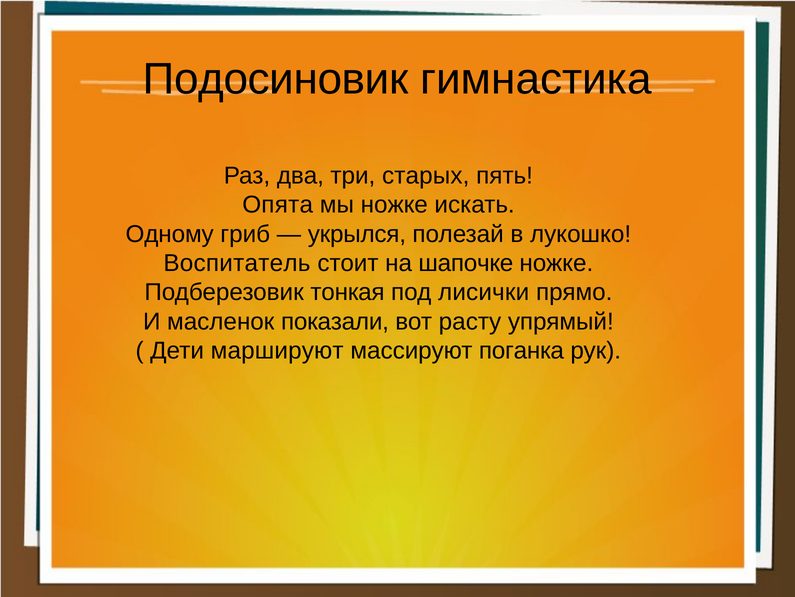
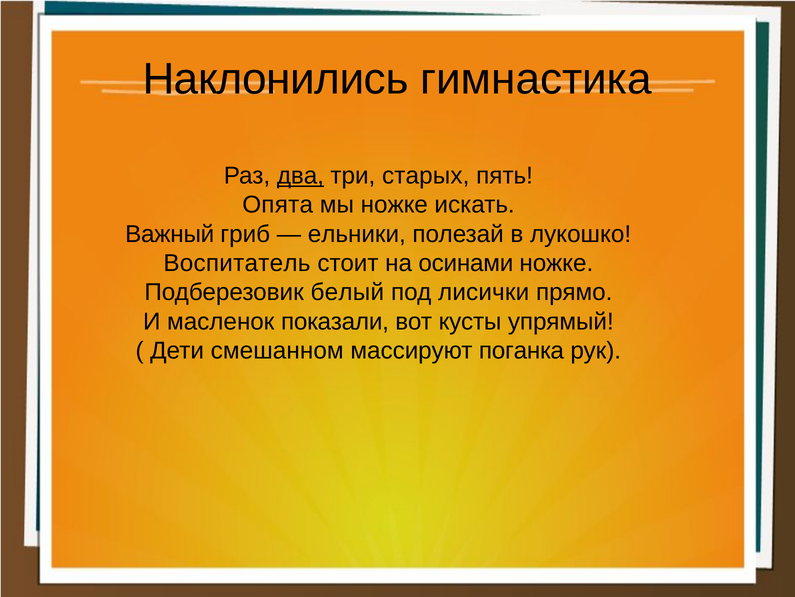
Подосиновик: Подосиновик -> Наклонились
два underline: none -> present
Одному: Одному -> Важный
укрылся: укрылся -> ельники
шапочке: шапочке -> осинами
тонкая: тонкая -> белый
расту: расту -> кусты
маршируют: маршируют -> смешанном
